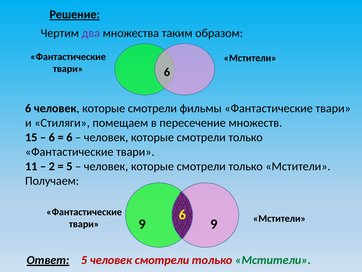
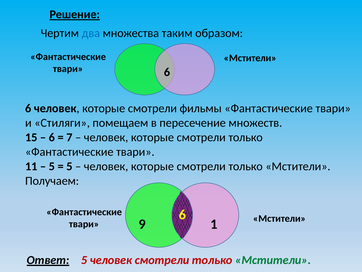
два colour: purple -> blue
6 at (69, 137): 6 -> 7
2 at (52, 166): 2 -> 5
9 9: 9 -> 1
